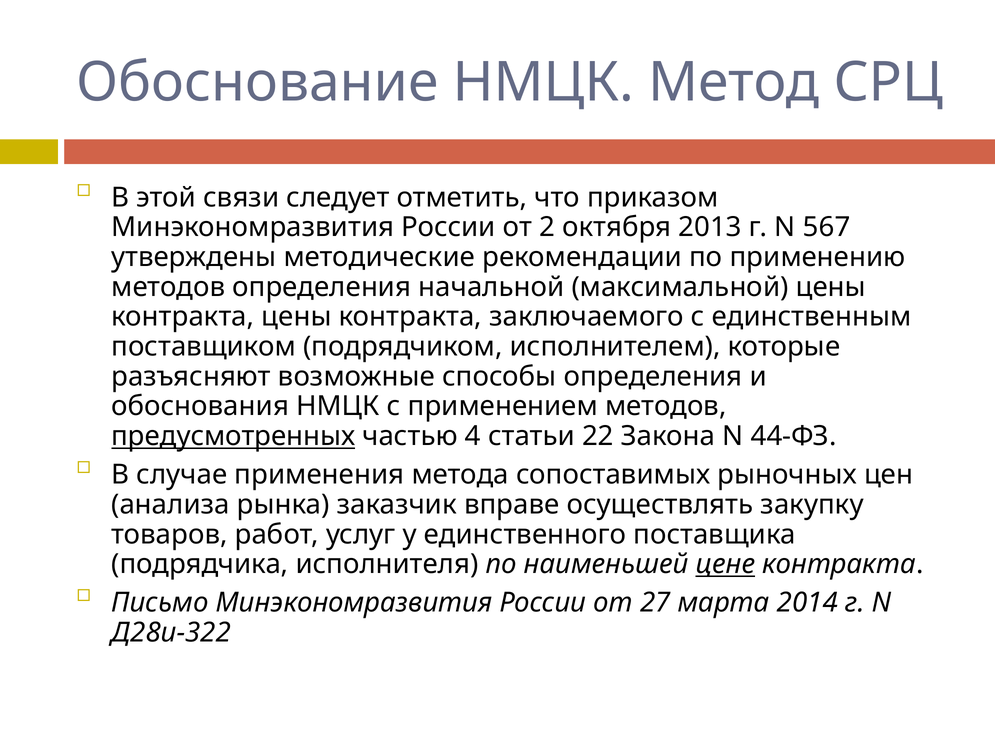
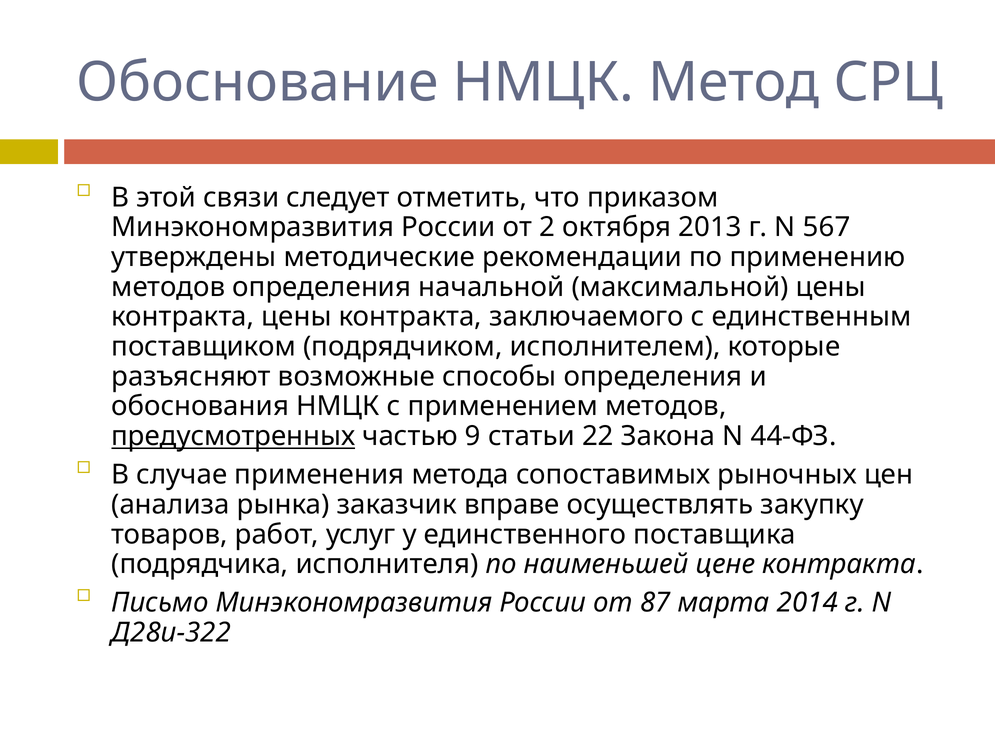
4: 4 -> 9
цене underline: present -> none
27: 27 -> 87
